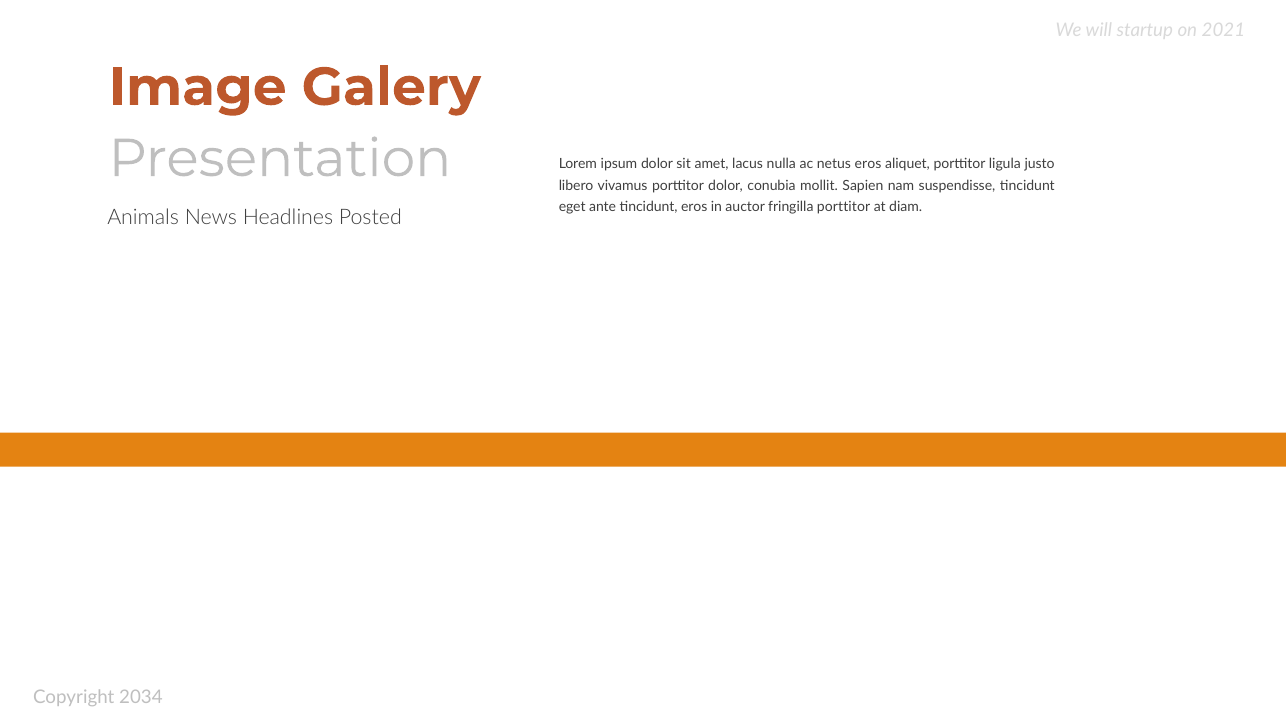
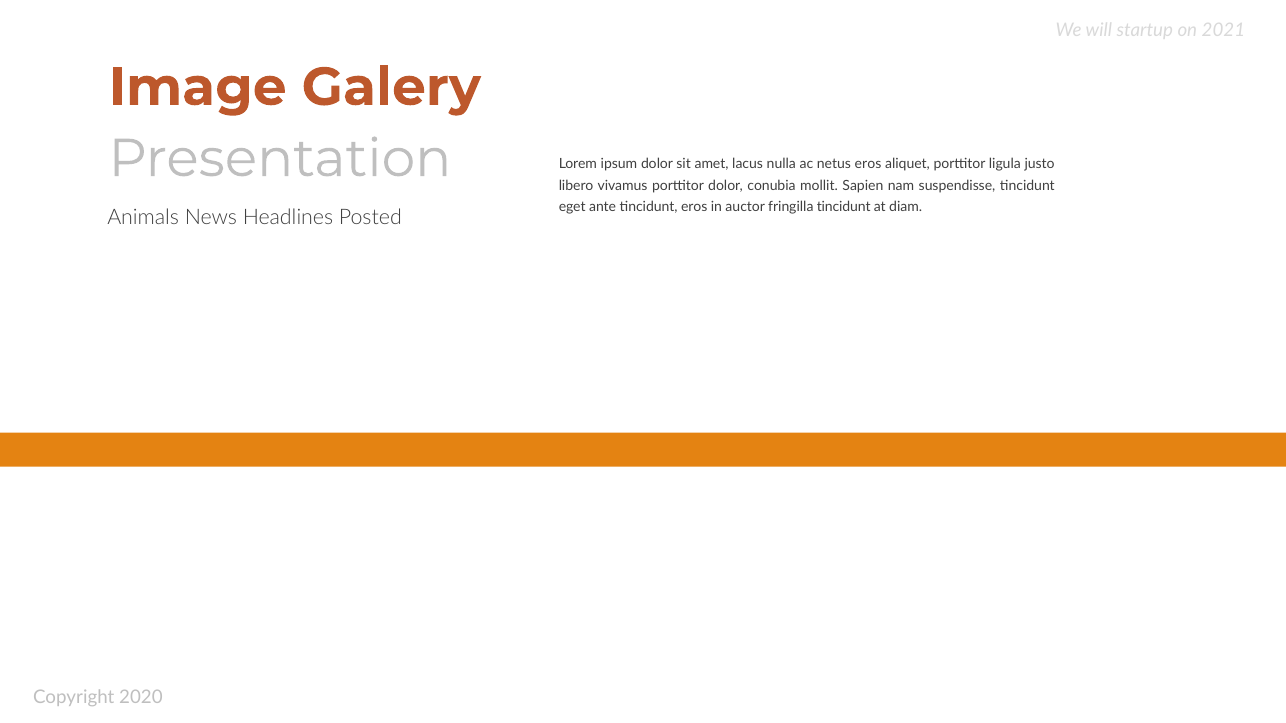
fringilla porttitor: porttitor -> tincidunt
2034: 2034 -> 2020
